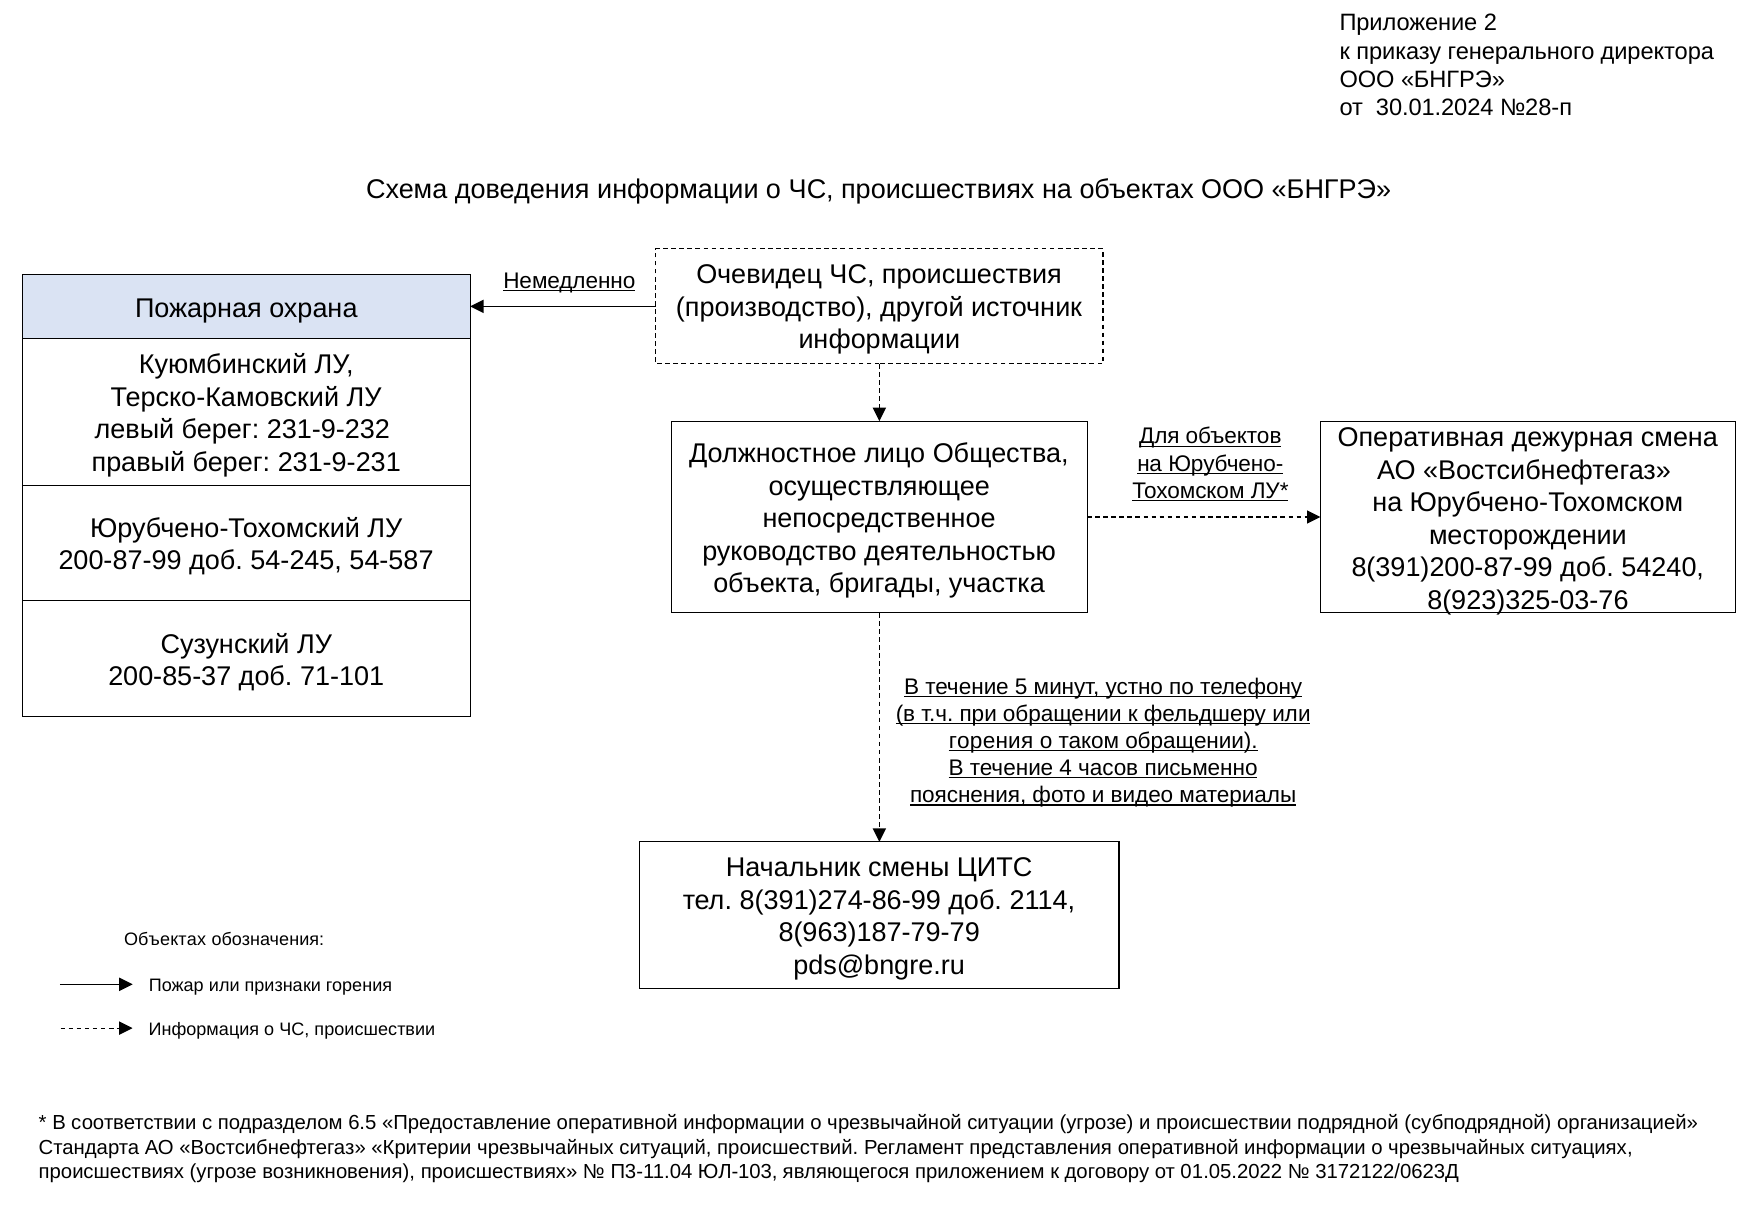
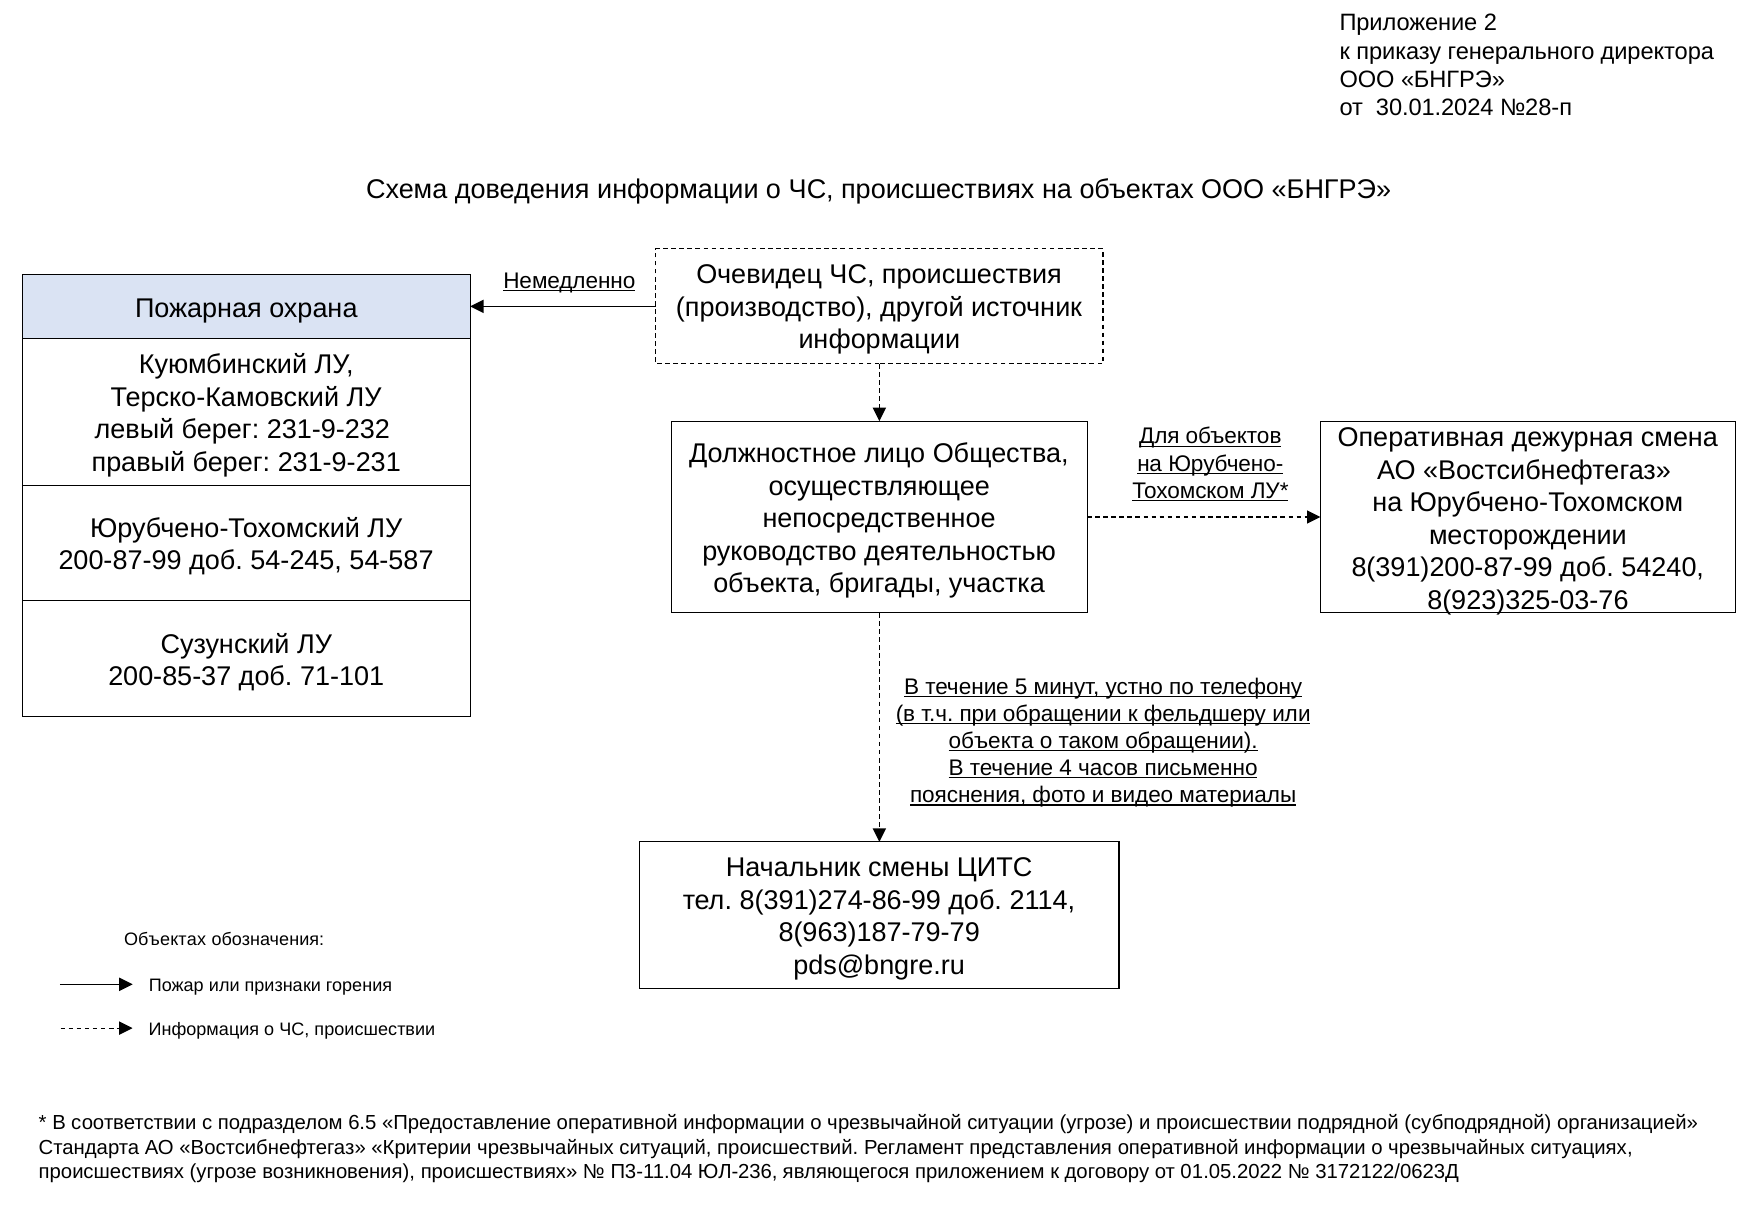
горения at (991, 741): горения -> объекта
ЮЛ-103: ЮЛ-103 -> ЮЛ-236
